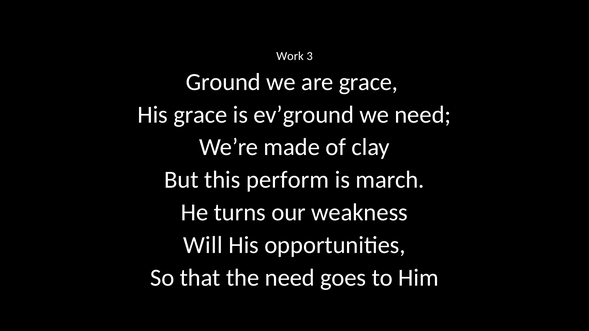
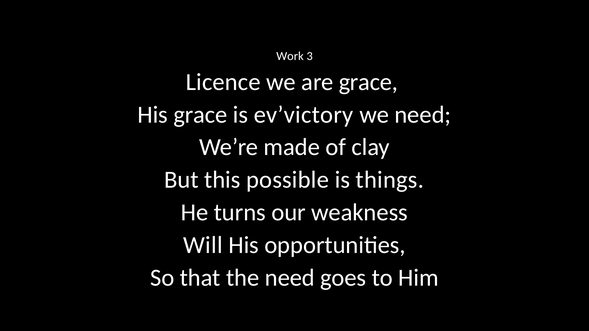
Ground: Ground -> Licence
ev’ground: ev’ground -> ev’victory
perform: perform -> possible
march: march -> things
